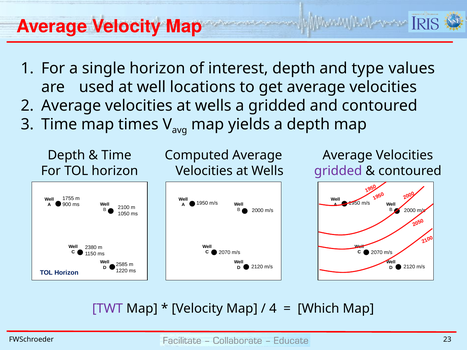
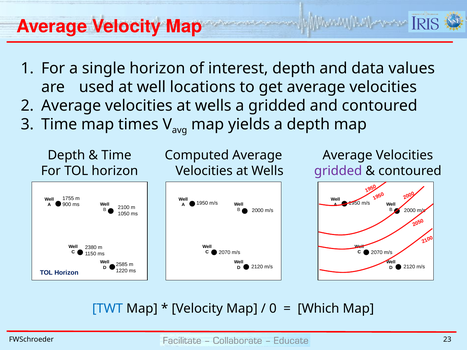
type: type -> data
TWT colour: purple -> blue
4: 4 -> 0
